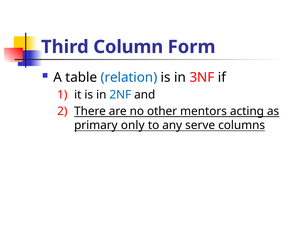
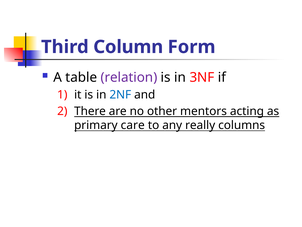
relation colour: blue -> purple
only: only -> care
serve: serve -> really
